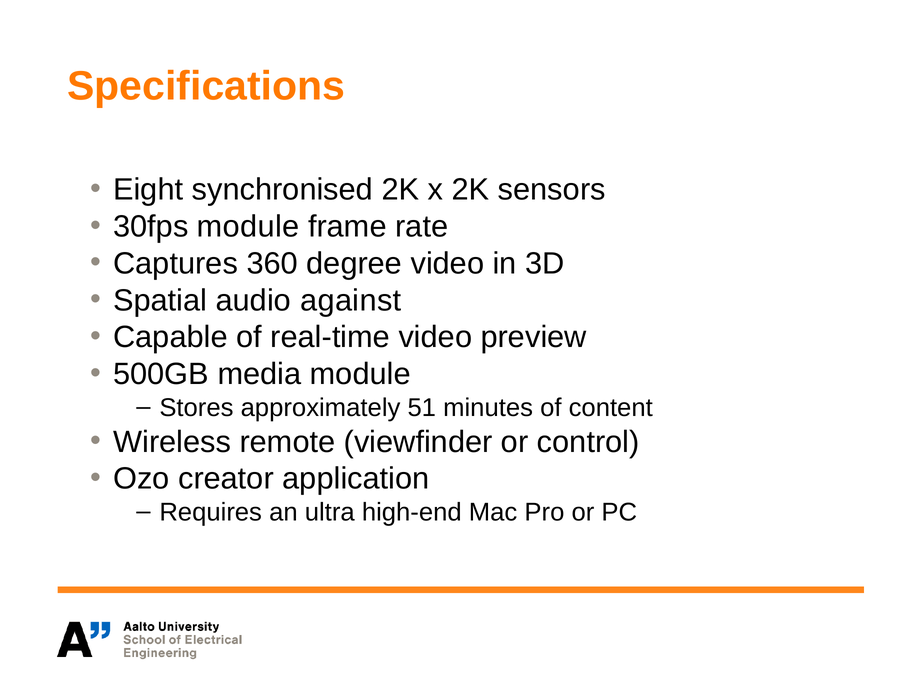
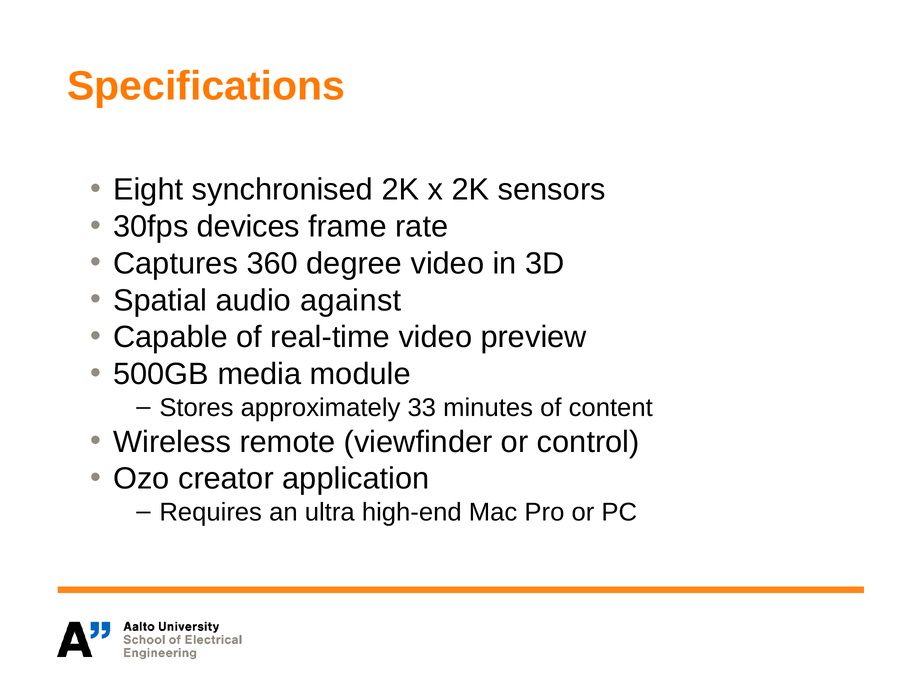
30fps module: module -> devices
51: 51 -> 33
